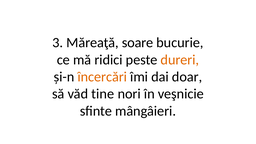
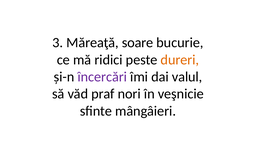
încercări colour: orange -> purple
doar: doar -> valul
tine: tine -> praf
